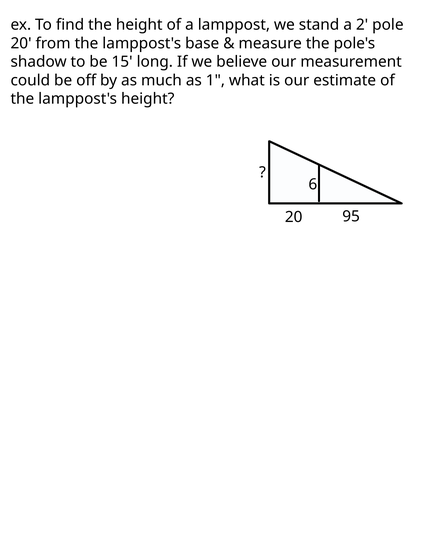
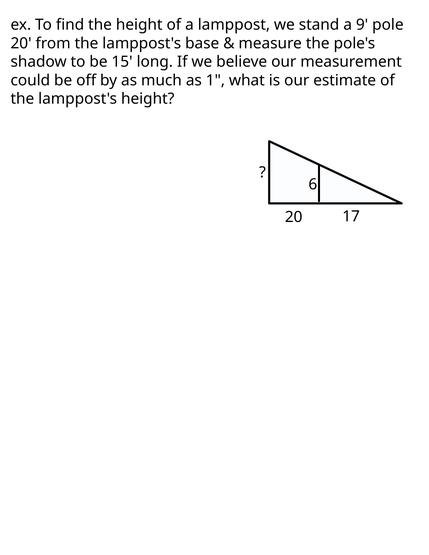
2: 2 -> 9
95: 95 -> 17
